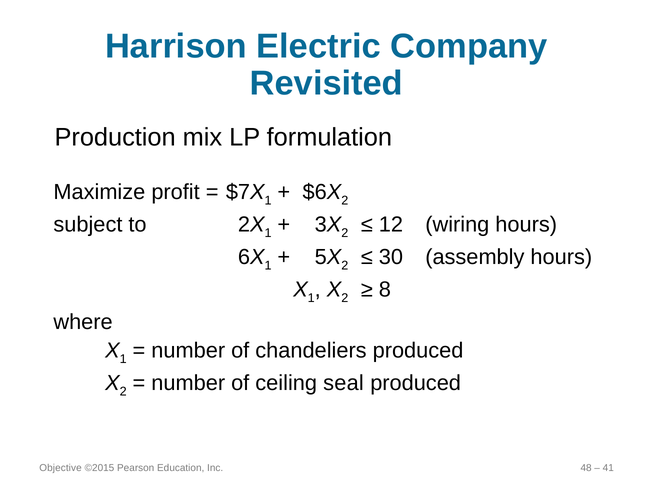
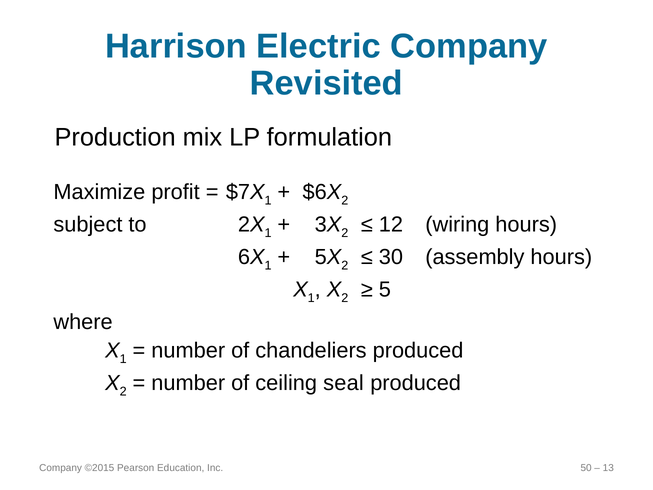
8: 8 -> 5
Objective at (61, 468): Objective -> Company
48: 48 -> 50
41: 41 -> 13
